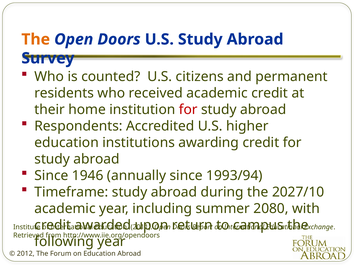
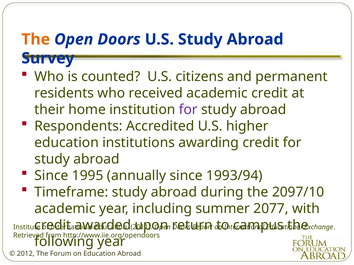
for at (188, 110) colour: red -> purple
1946: 1946 -> 1995
2027/10: 2027/10 -> 2097/10
2080: 2080 -> 2077
